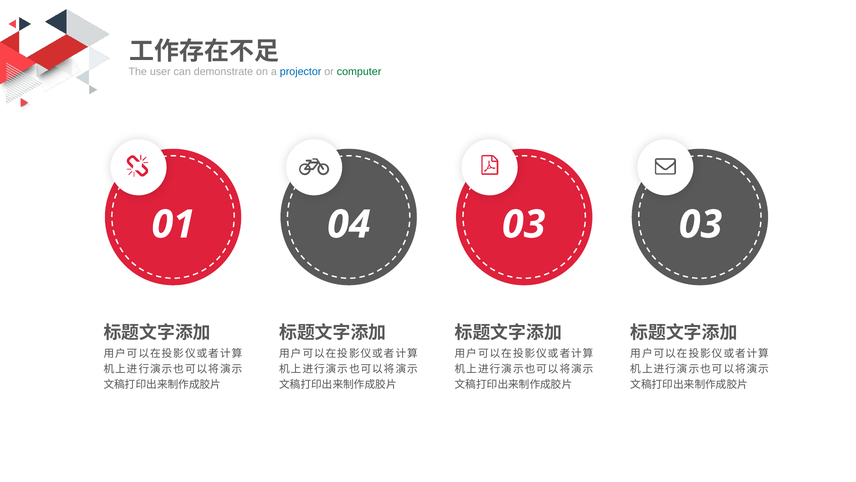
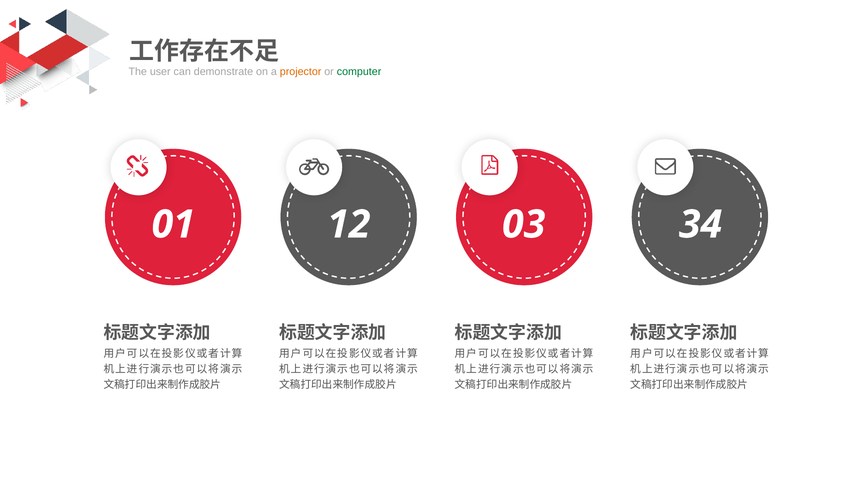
projector colour: blue -> orange
04: 04 -> 12
03 03: 03 -> 34
